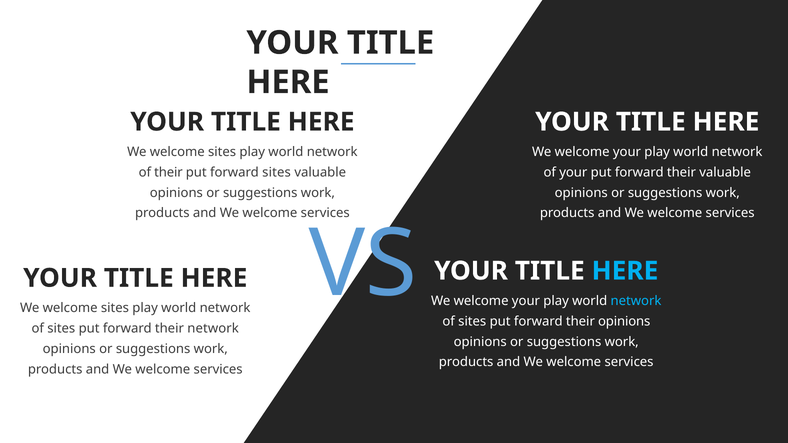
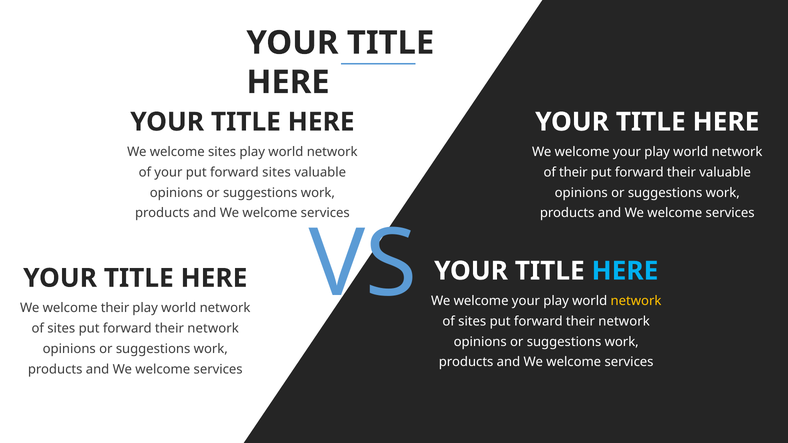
of their: their -> your
of your: your -> their
network at (636, 301) colour: light blue -> yellow
sites at (115, 308): sites -> their
opinions at (624, 321): opinions -> network
